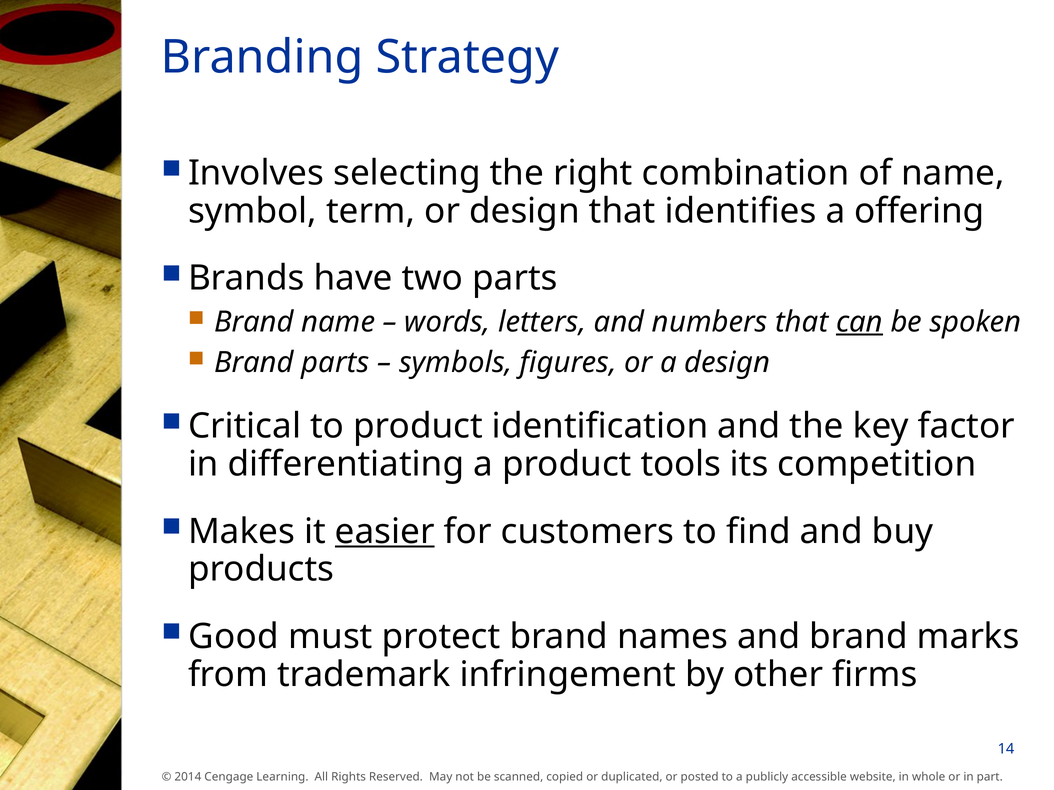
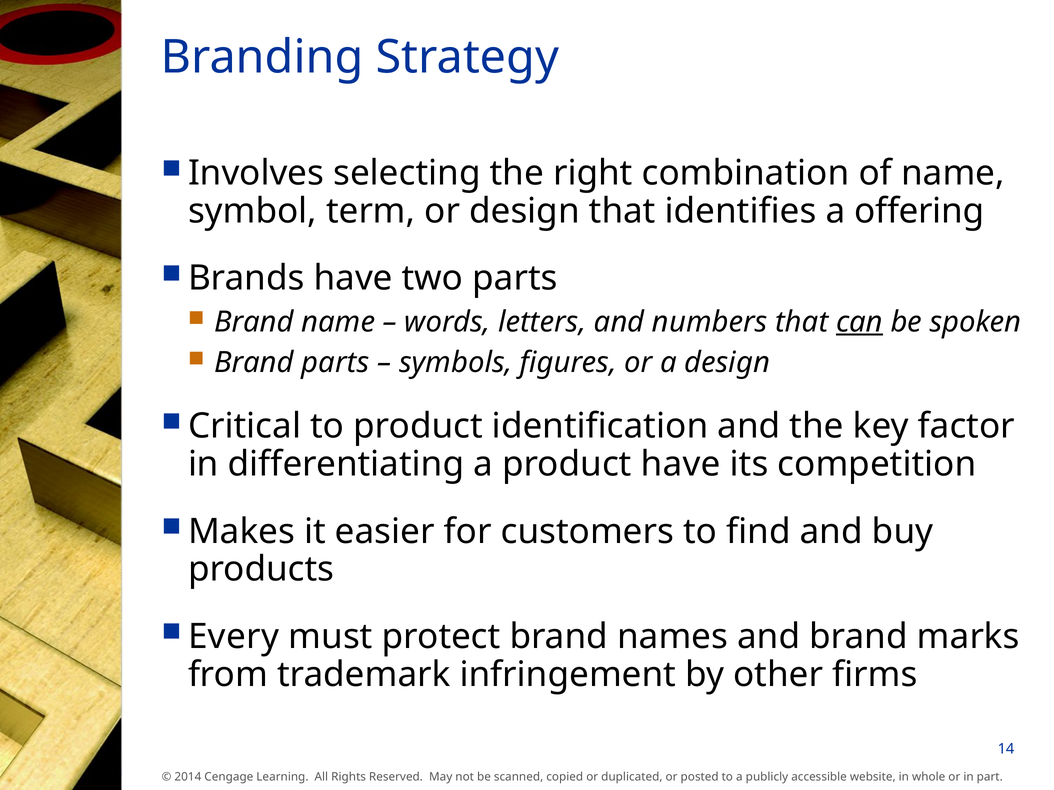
product tools: tools -> have
easier underline: present -> none
Good: Good -> Every
